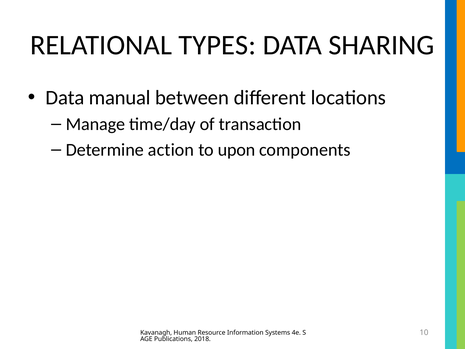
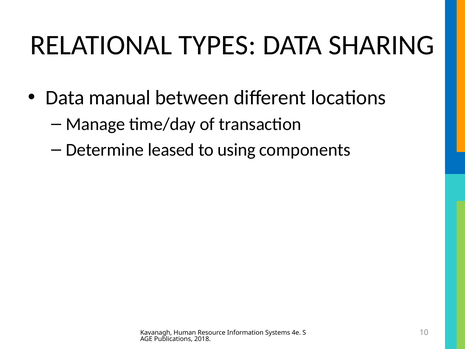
action: action -> leased
upon: upon -> using
